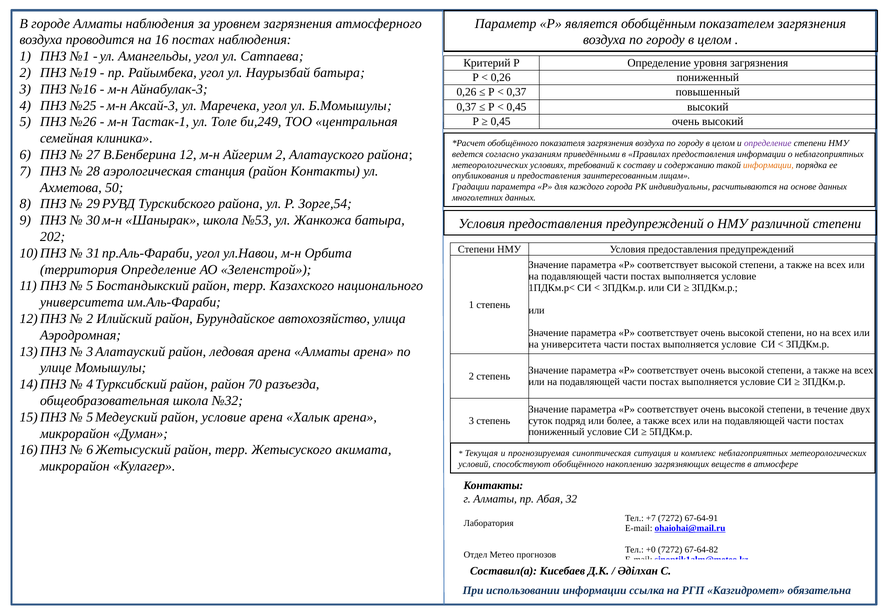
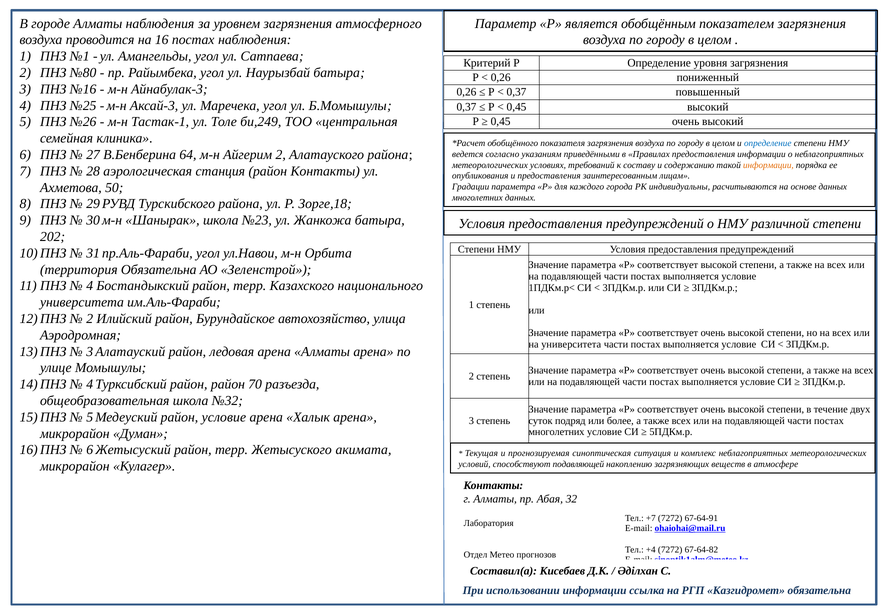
№19: №19 -> №80
определение at (768, 143) colour: purple -> blue
12: 12 -> 64
Зорге,54: Зорге,54 -> Зорге,18
№53: №53 -> №23
территория Определение: Определение -> Обязательна
5 at (90, 286): 5 -> 4
пониженный at (557, 432): пониженный -> многолетних
способствуют обобщённого: обобщённого -> подавляющей
+0: +0 -> +4
